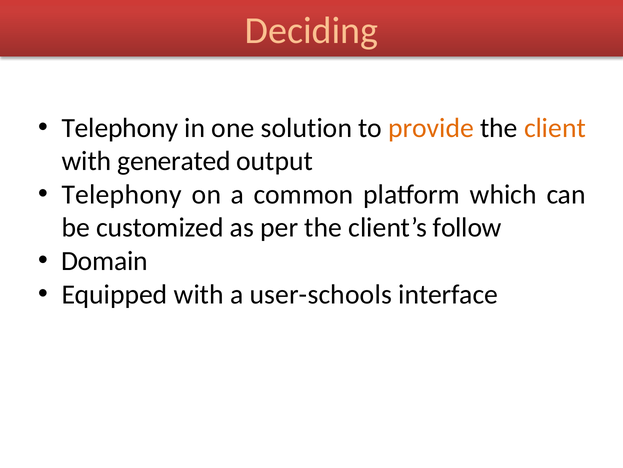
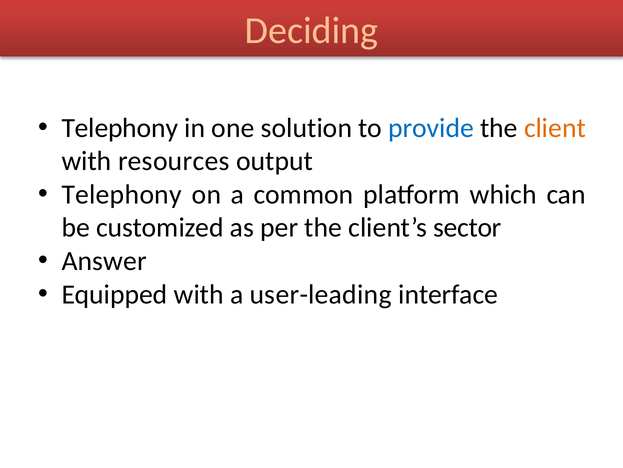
provide colour: orange -> blue
generated: generated -> resources
follow: follow -> sector
Domain: Domain -> Answer
user-schools: user-schools -> user-leading
